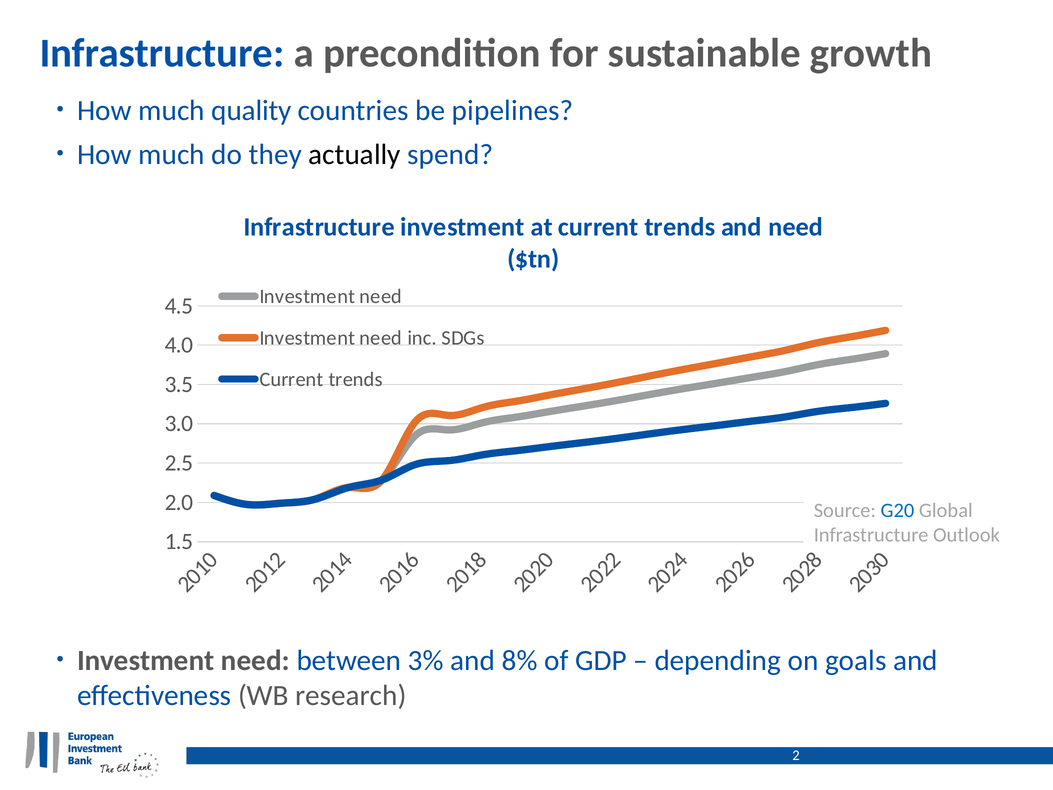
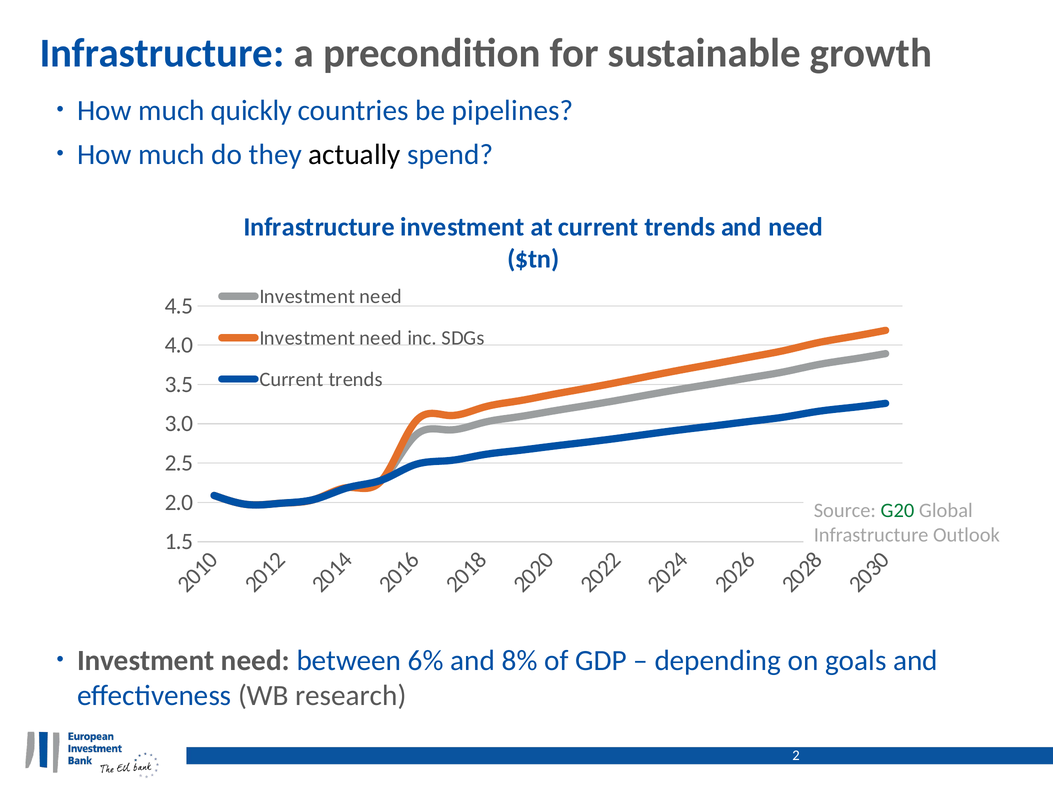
quality: quality -> quickly
G20 colour: blue -> green
3%: 3% -> 6%
